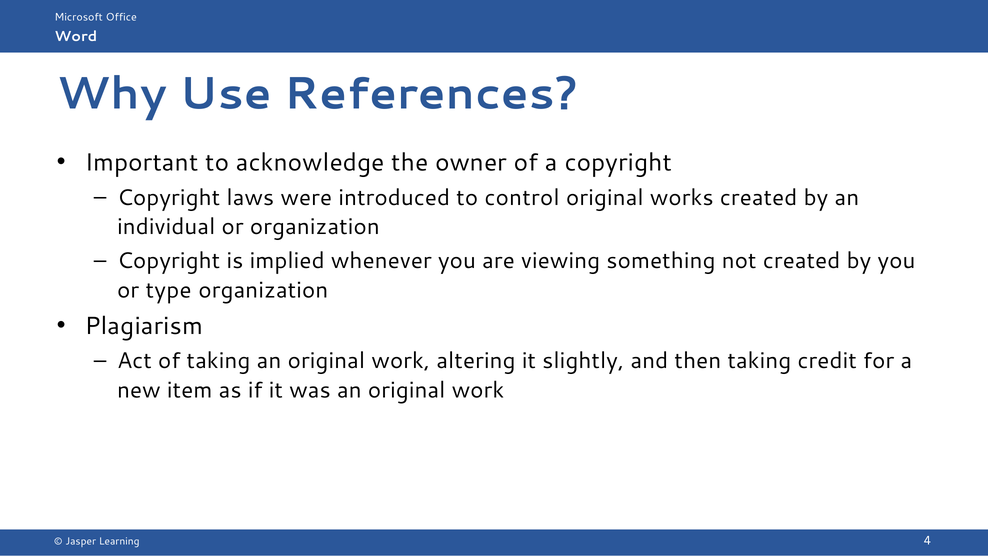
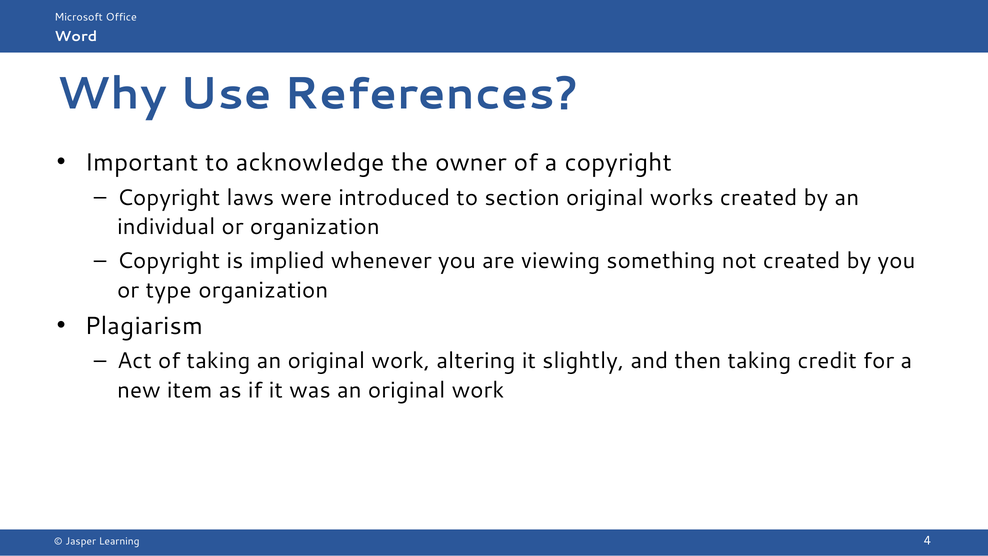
control: control -> section
